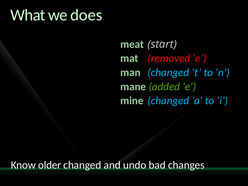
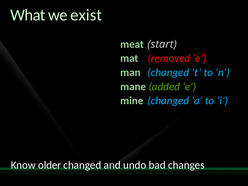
does: does -> exist
